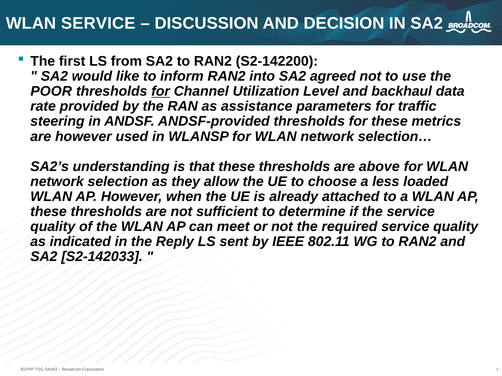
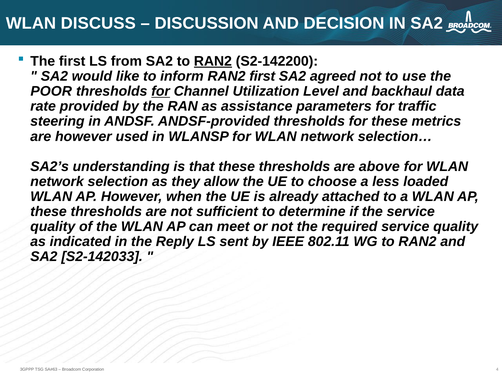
WLAN SERVICE: SERVICE -> DISCUSS
RAN2 at (213, 61) underline: none -> present
RAN2 into: into -> first
